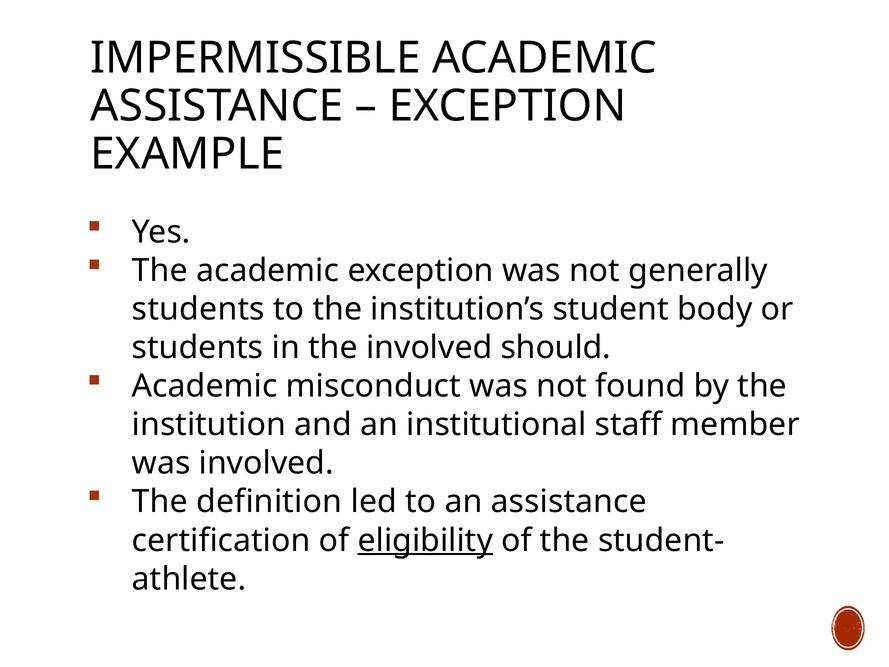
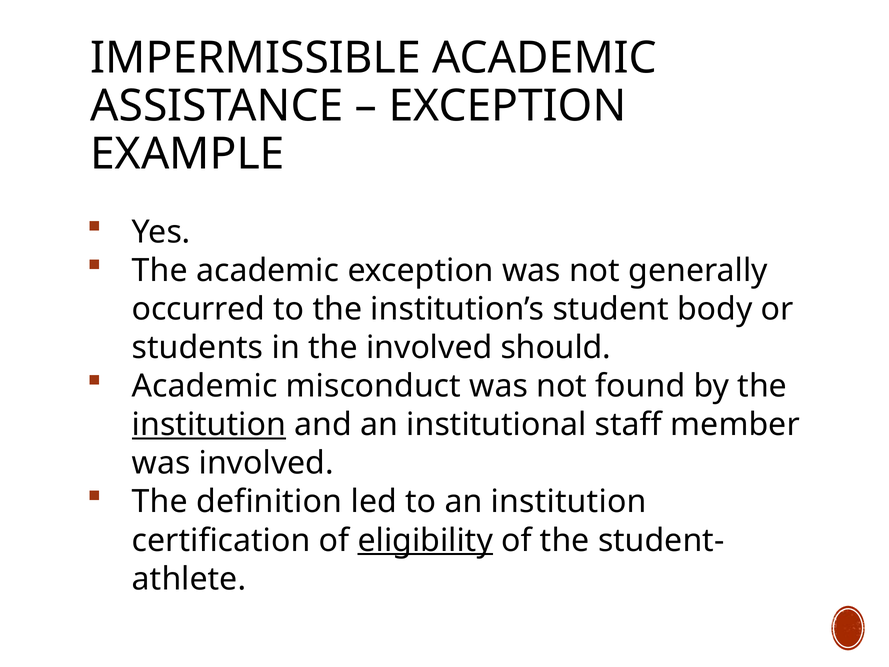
students at (198, 309): students -> occurred
institution at (209, 425) underline: none -> present
an assistance: assistance -> institution
